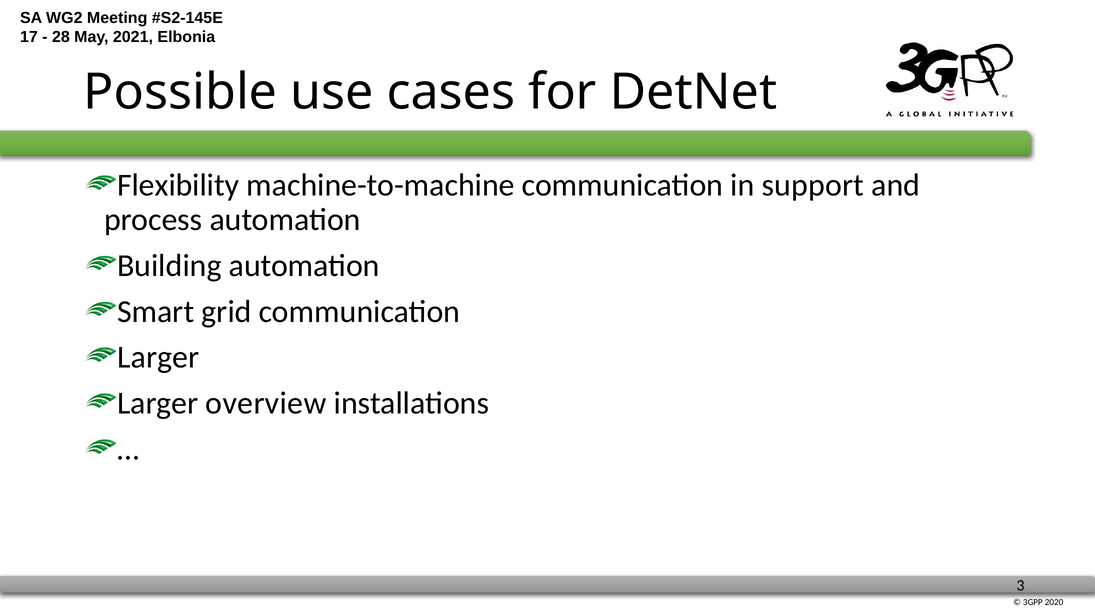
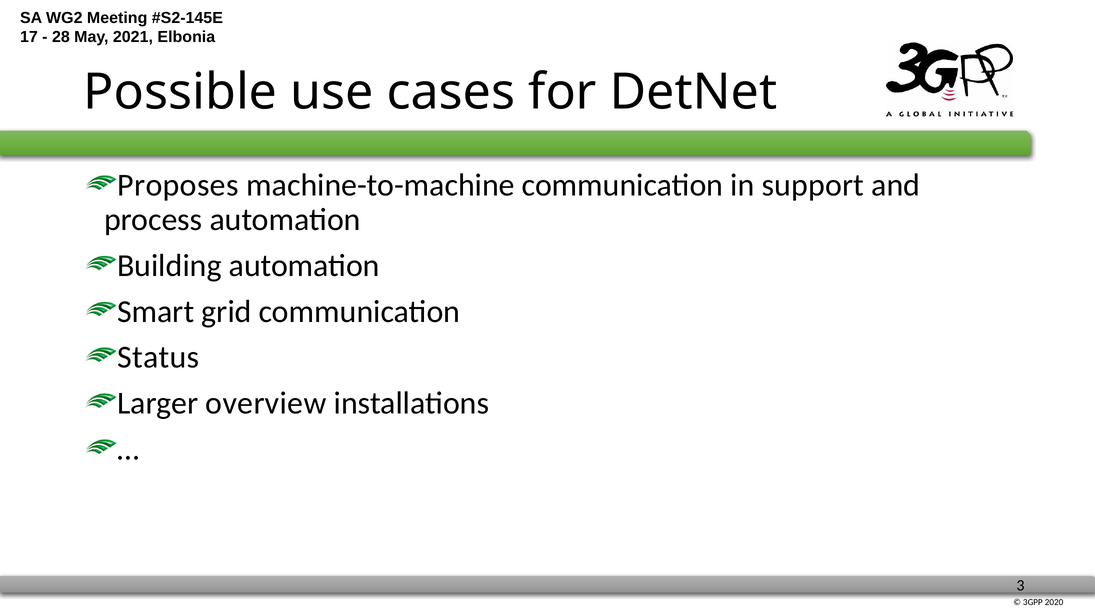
Flexibility: Flexibility -> Proposes
Larger at (158, 357): Larger -> Status
